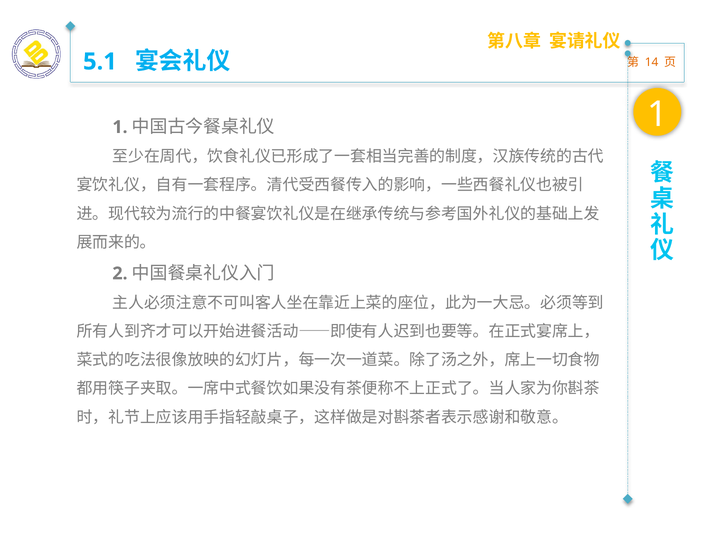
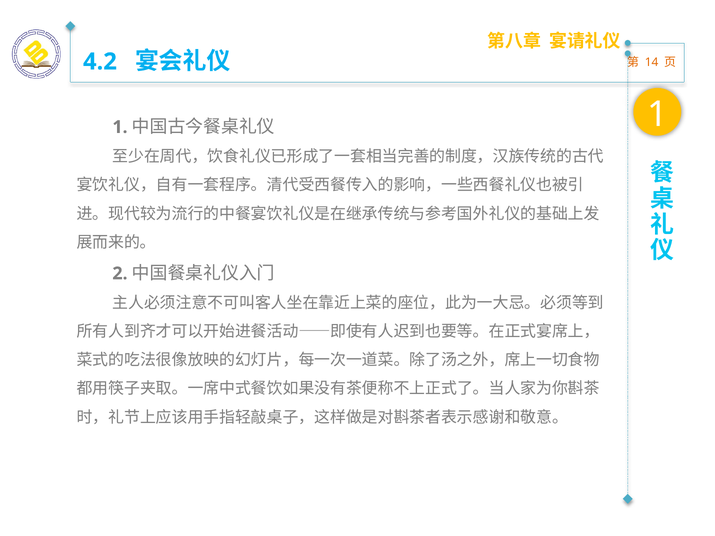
5.1: 5.1 -> 4.2
